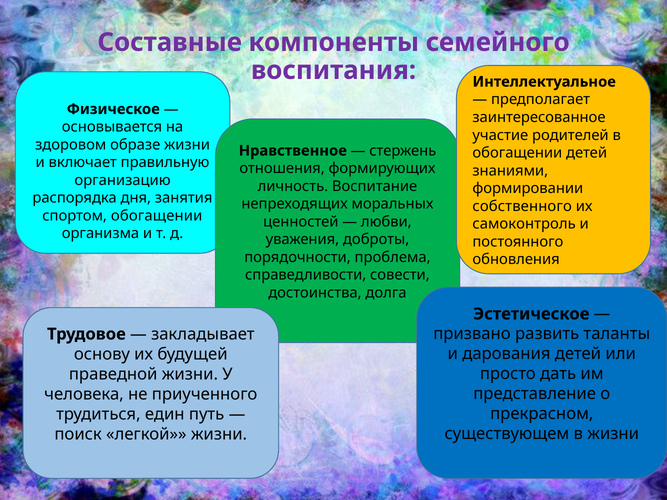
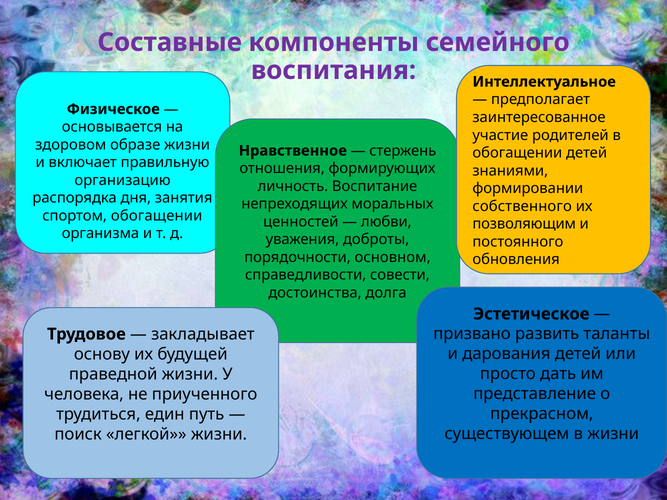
самоконтроль: самоконтроль -> позволяющим
проблема: проблема -> основном
